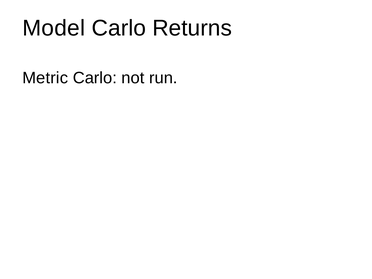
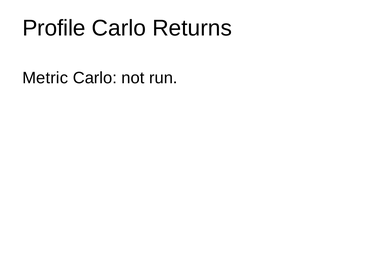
Model: Model -> Profile
